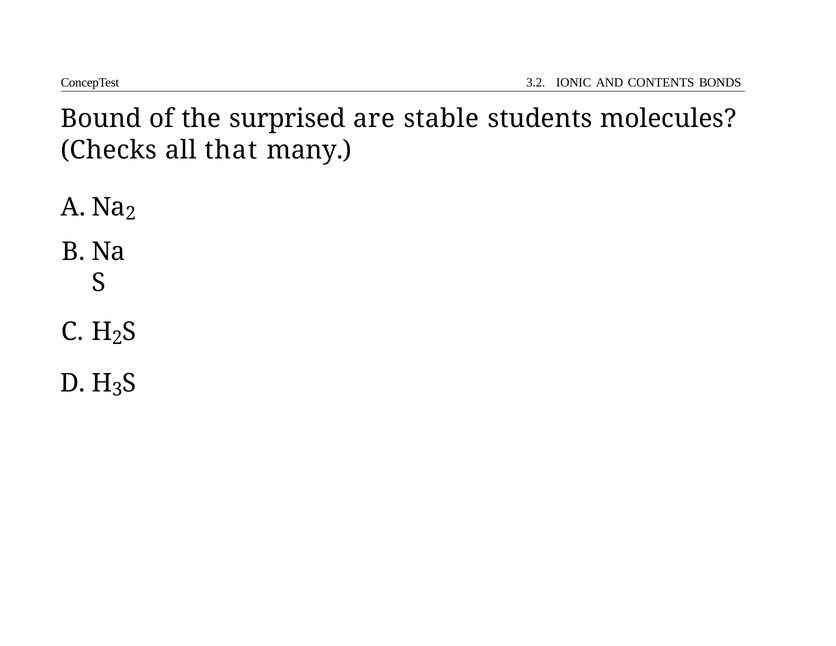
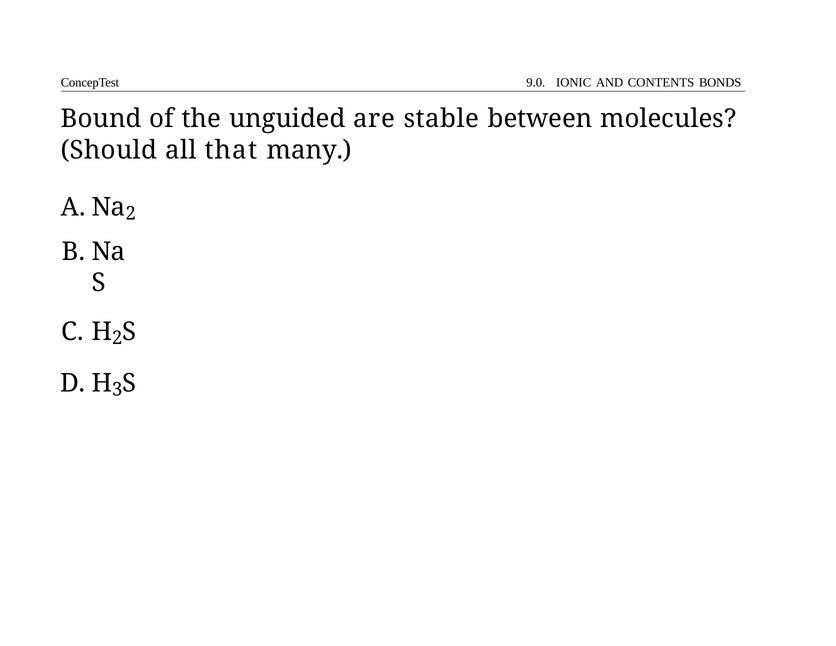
3.2: 3.2 -> 9.0
surprised: surprised -> unguided
students: students -> between
Checks: Checks -> Should
